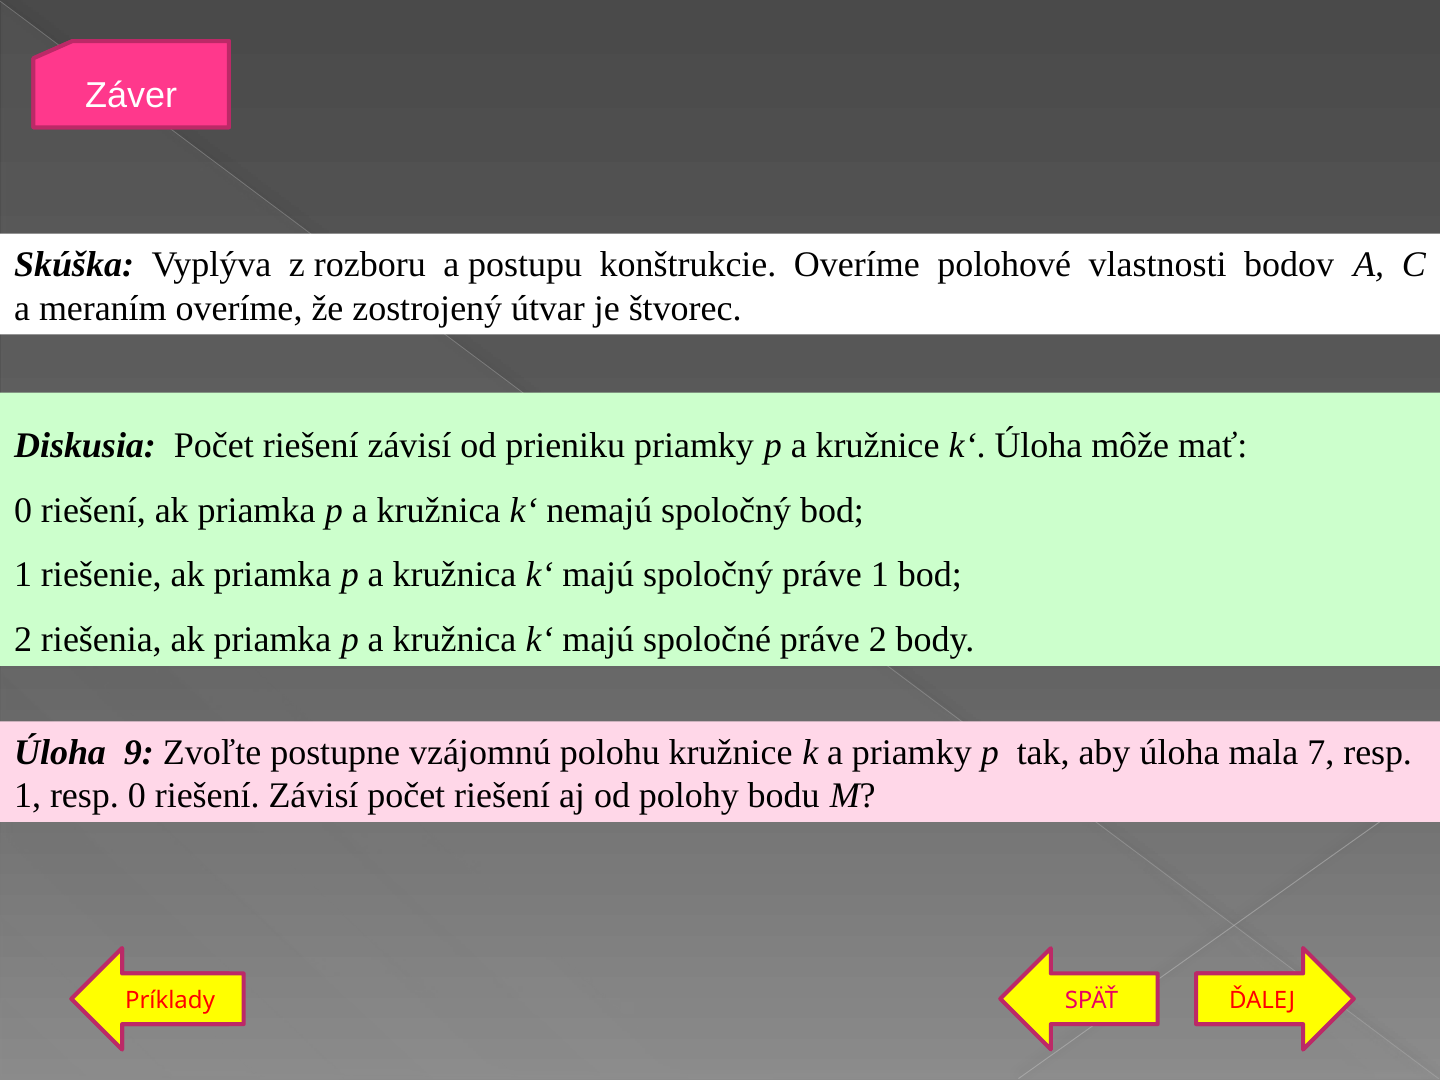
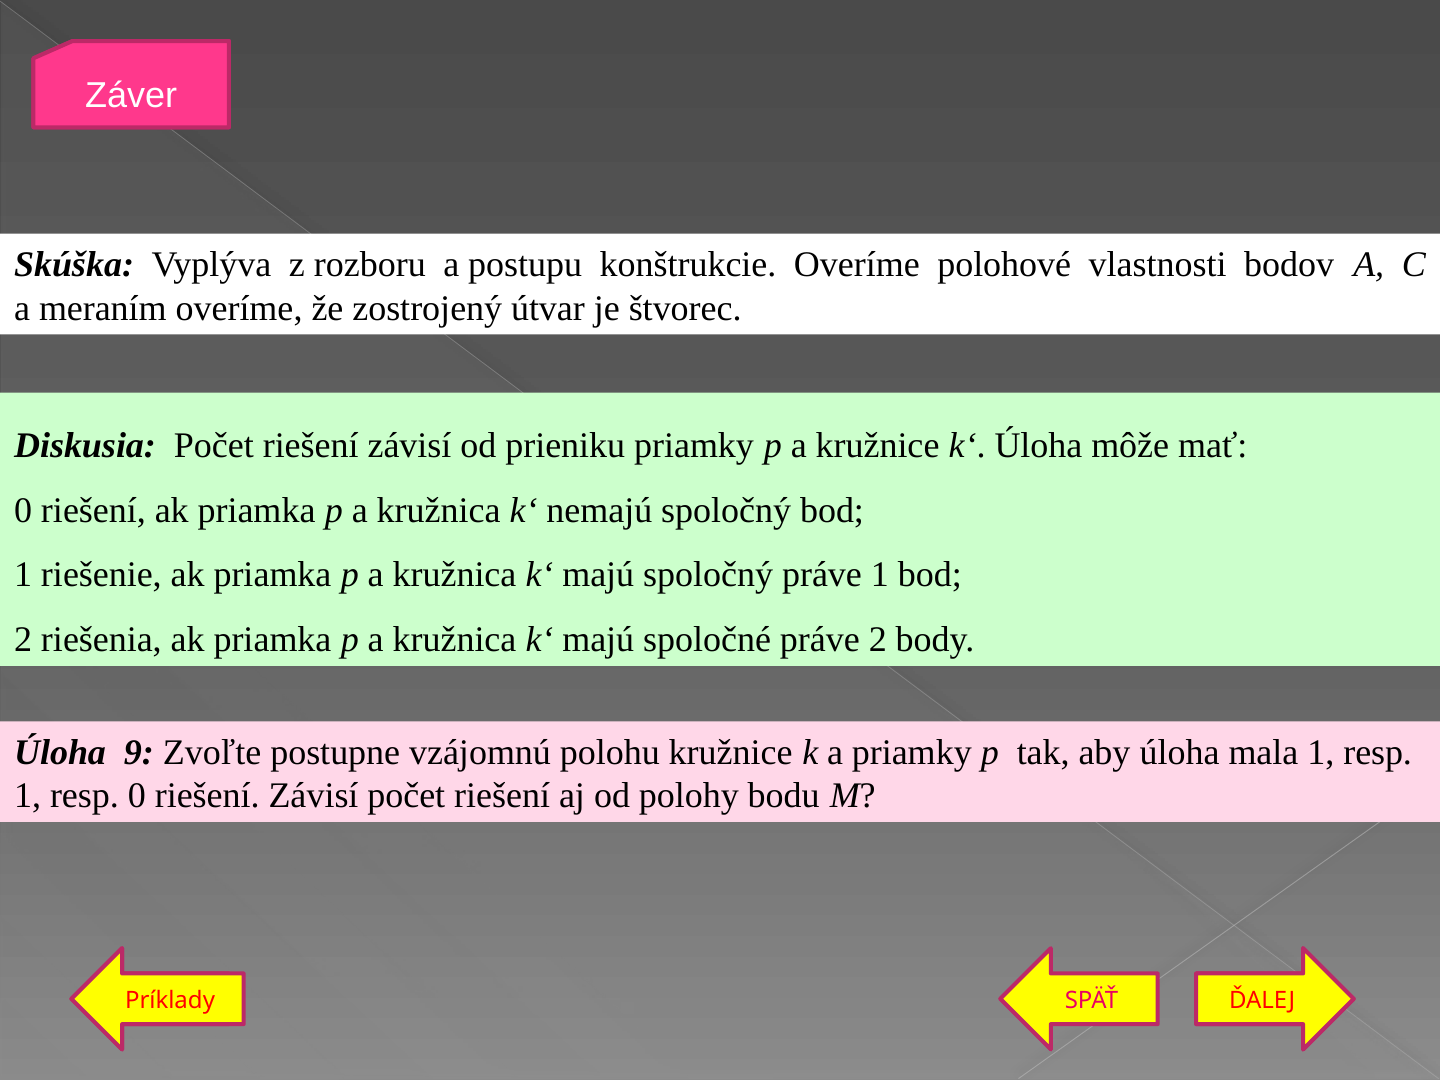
mala 7: 7 -> 1
